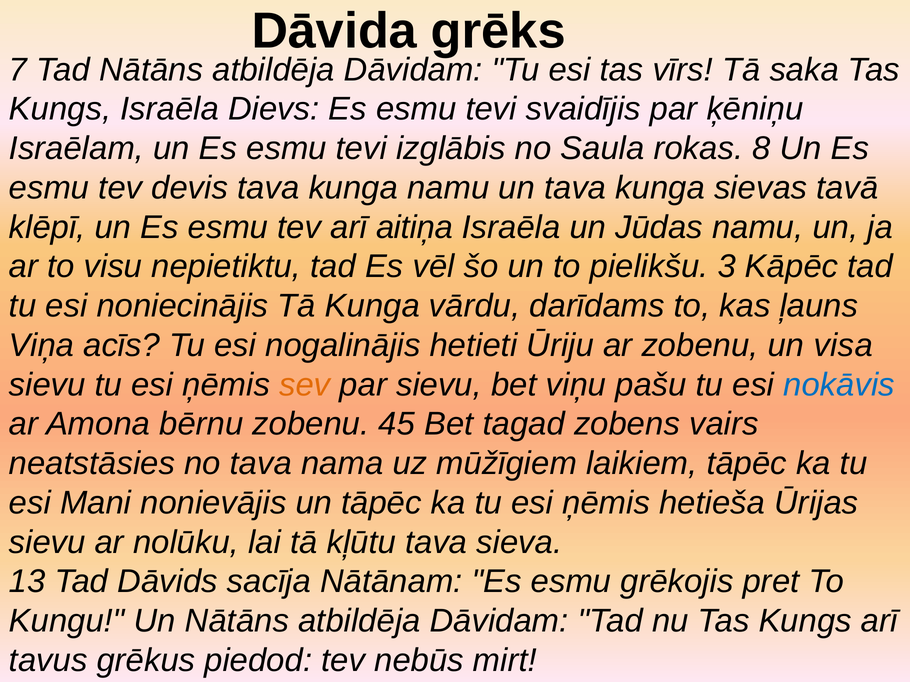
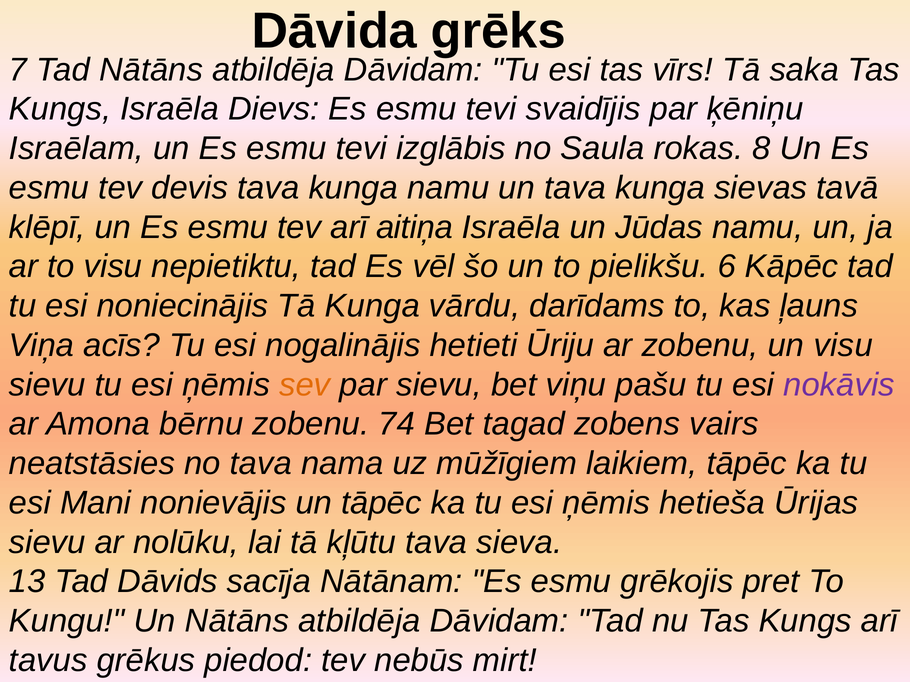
3: 3 -> 6
un visa: visa -> visu
nokāvis colour: blue -> purple
45: 45 -> 74
